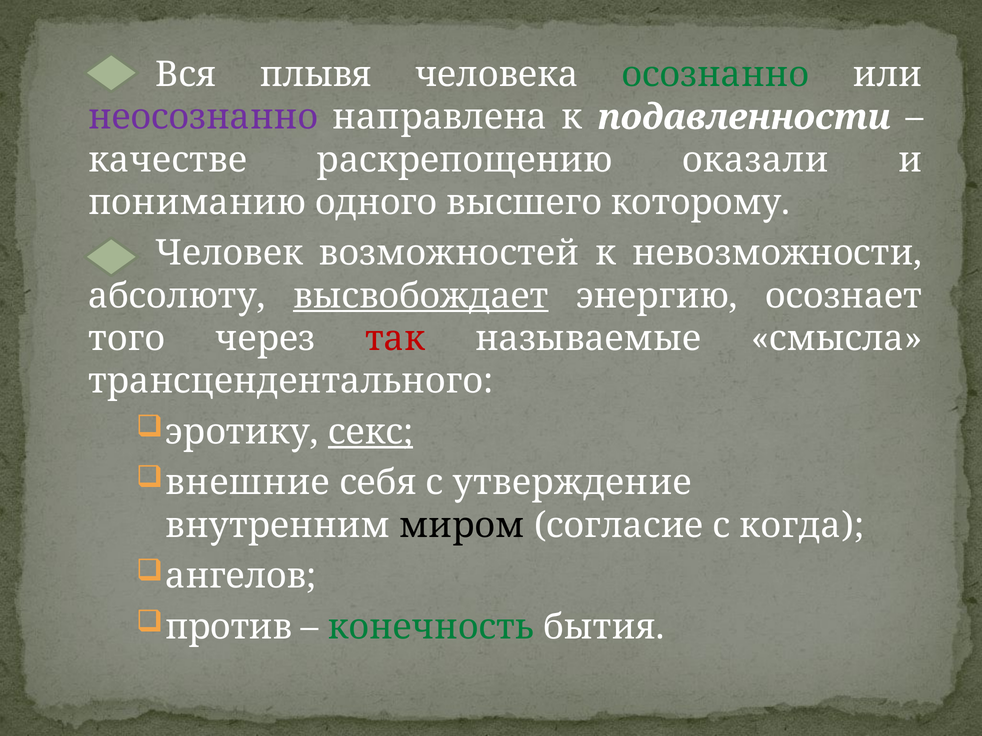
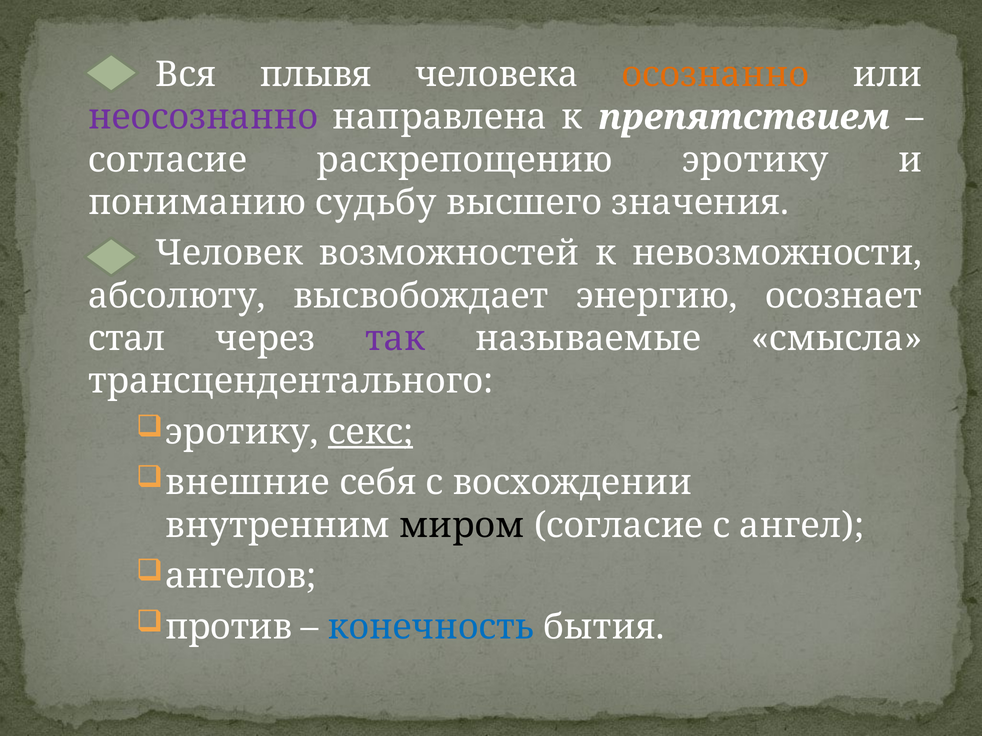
осознанно colour: green -> orange
подавленности: подавленности -> препятствием
качестве at (168, 160): качестве -> согласие
раскрепощению оказали: оказали -> эротику
одного: одного -> судьбу
которому: которому -> значения
высвобождает underline: present -> none
того: того -> стал
так colour: red -> purple
утверждение: утверждение -> восхождении
когда: когда -> ангел
конечность colour: green -> blue
